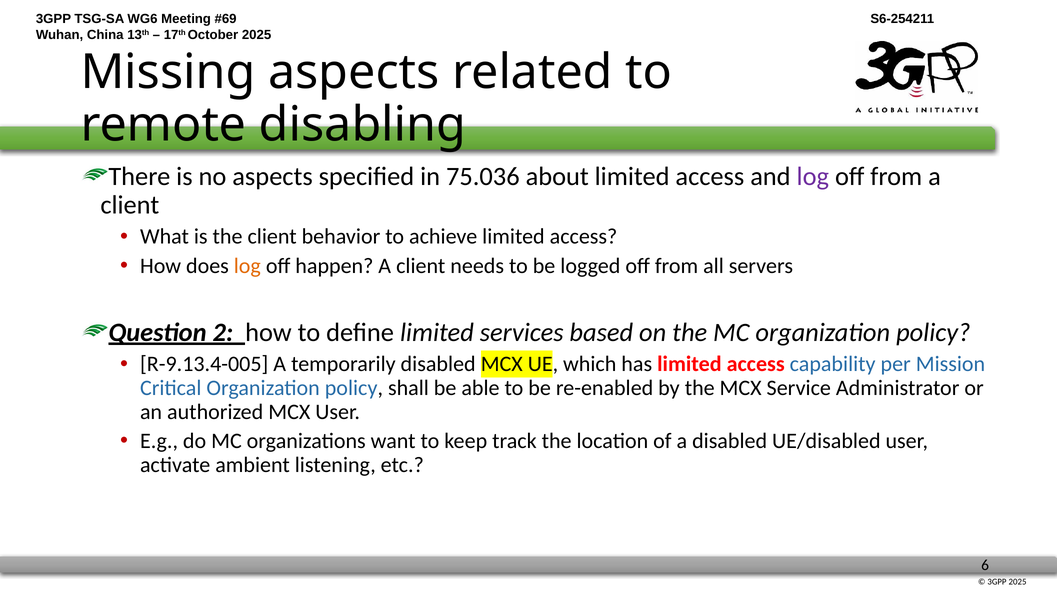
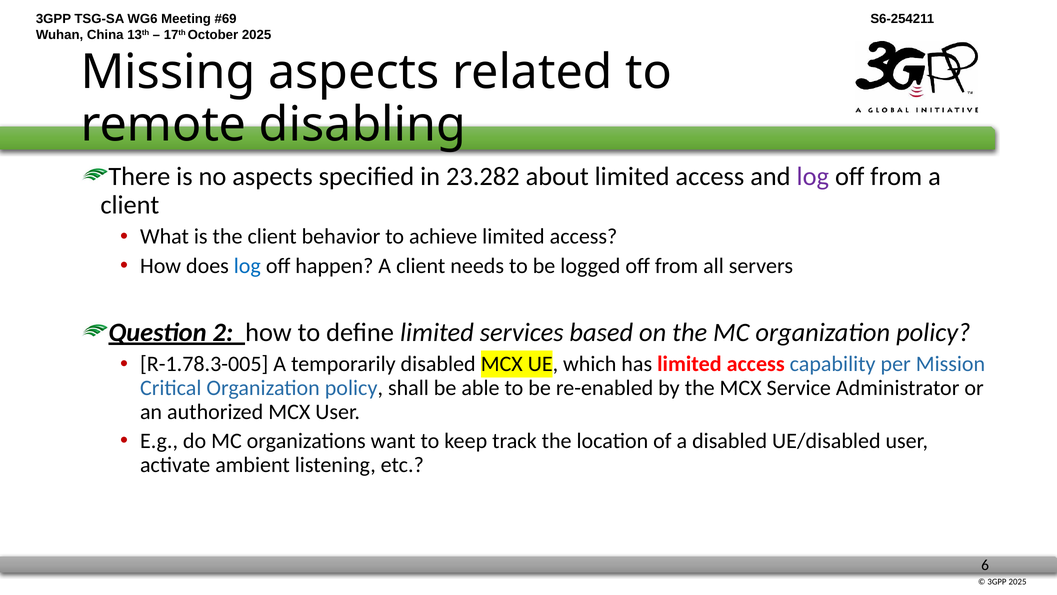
75.036: 75.036 -> 23.282
log at (247, 266) colour: orange -> blue
R-9.13.4-005: R-9.13.4-005 -> R-1.78.3-005
